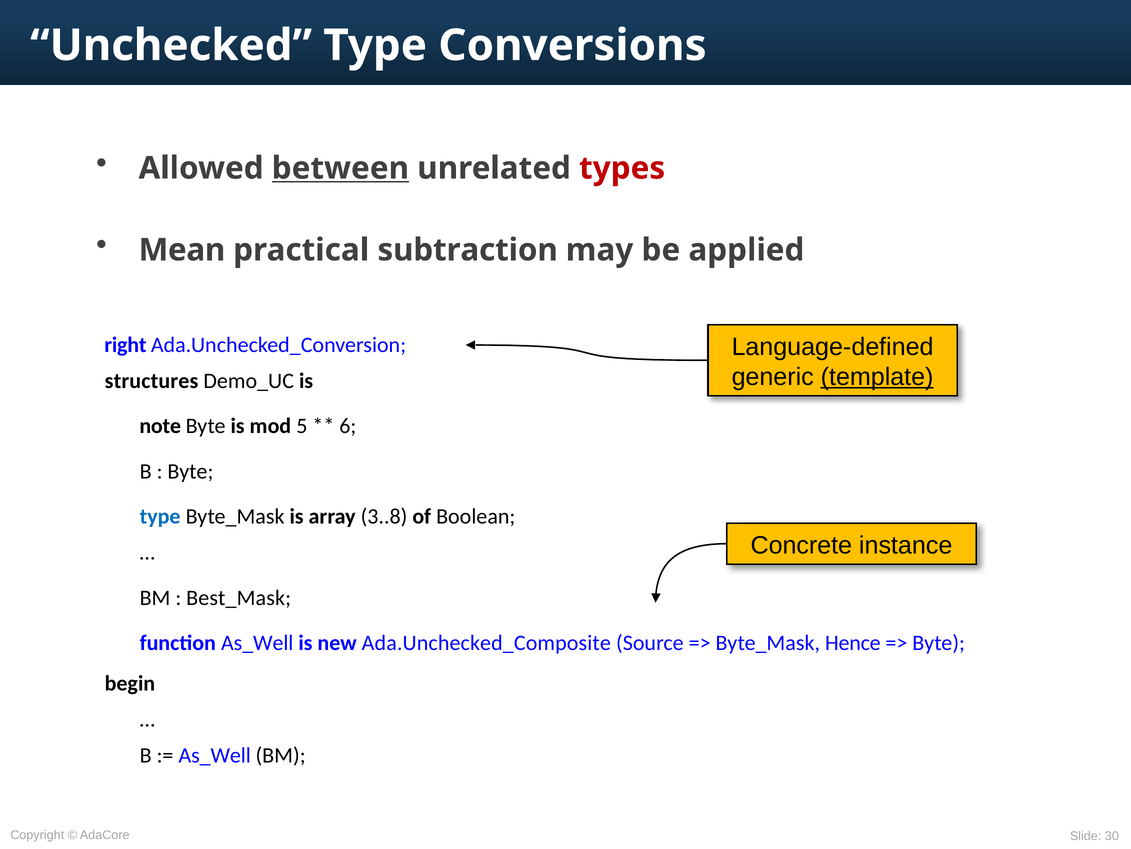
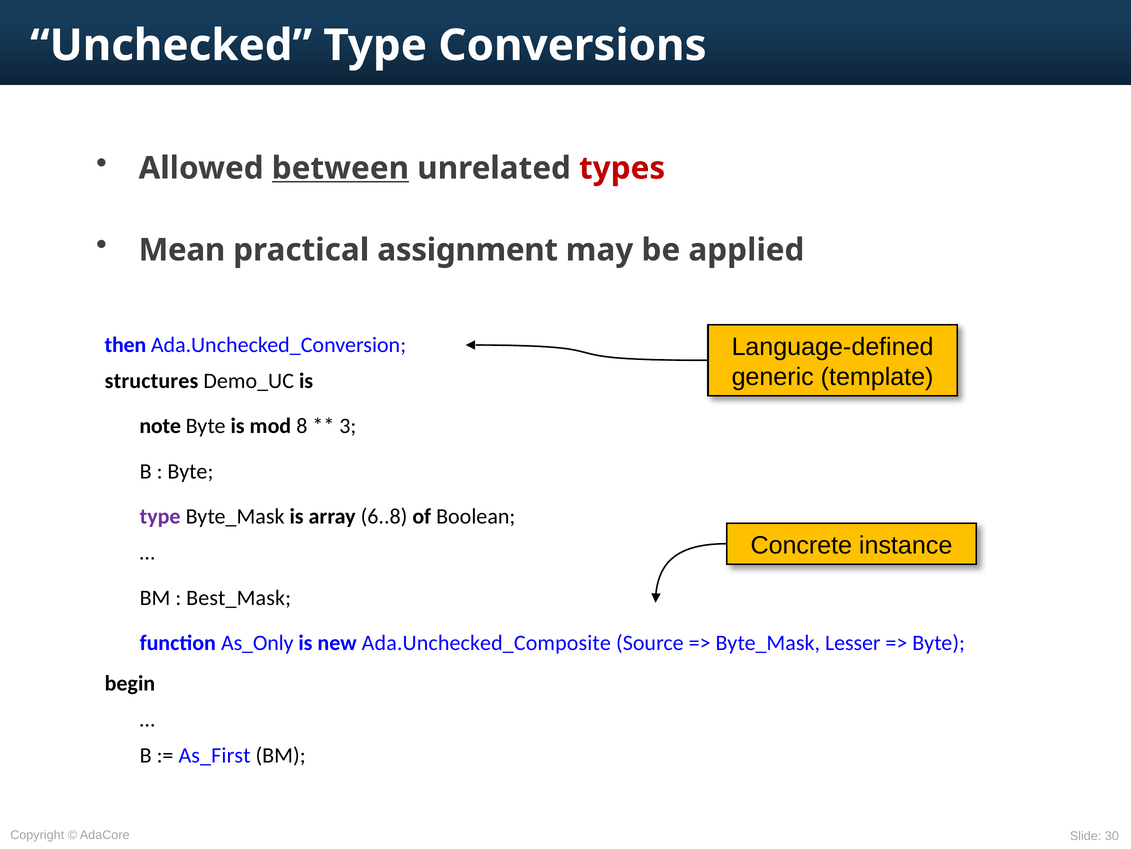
subtraction: subtraction -> assignment
right: right -> then
template underline: present -> none
5: 5 -> 8
6: 6 -> 3
type at (160, 516) colour: blue -> purple
3..8: 3..8 -> 6..8
function As_Well: As_Well -> As_Only
Hence: Hence -> Lesser
As_Well at (215, 755): As_Well -> As_First
